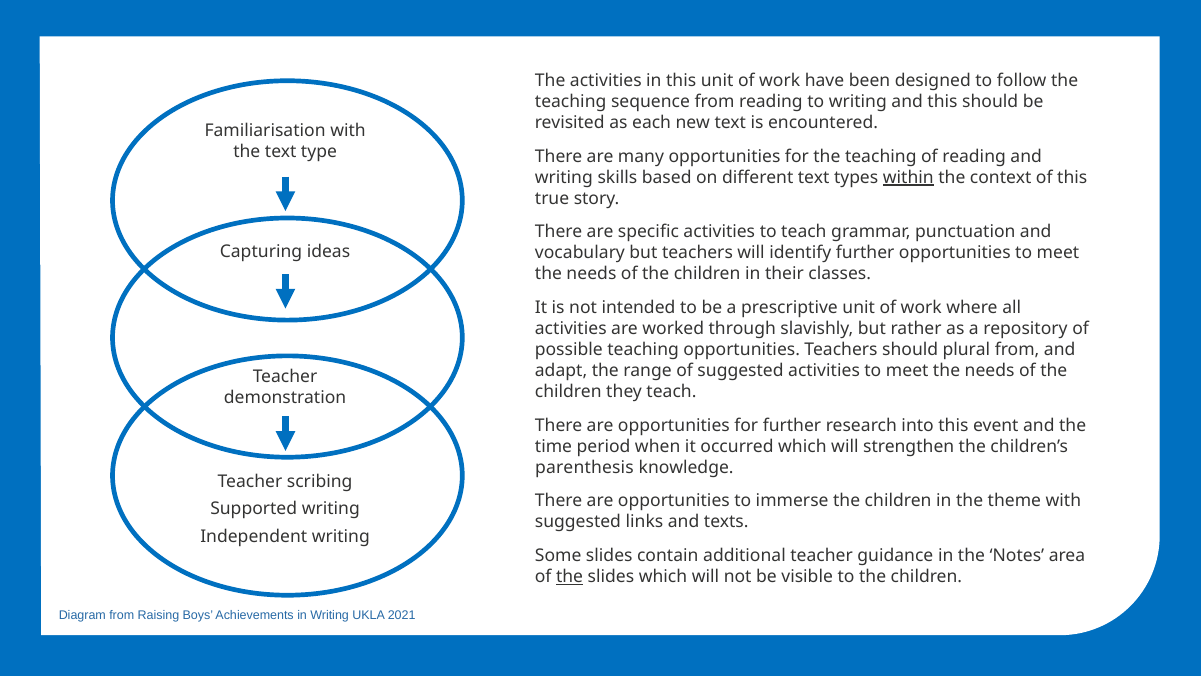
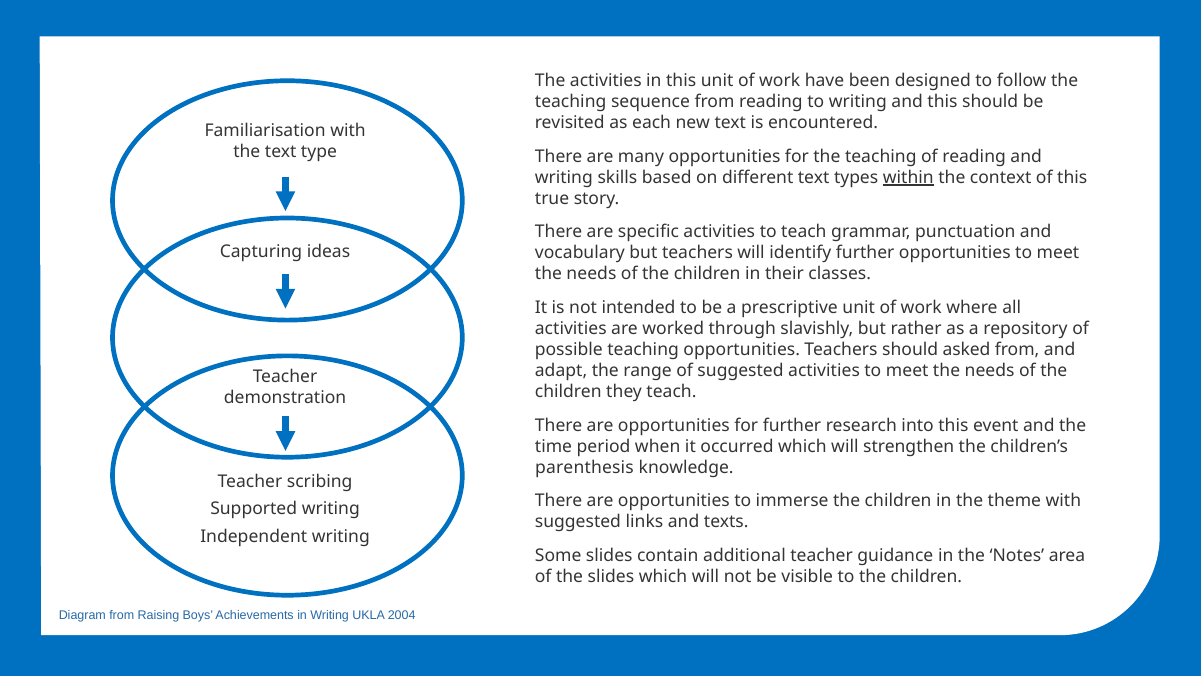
plural: plural -> asked
the at (570, 576) underline: present -> none
2021: 2021 -> 2004
